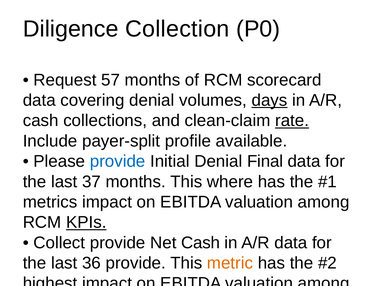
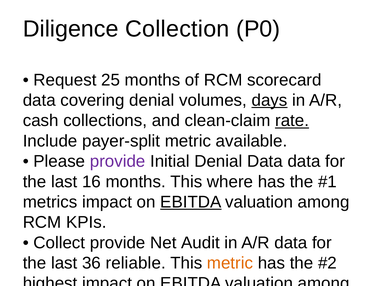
57: 57 -> 25
payer-split profile: profile -> metric
provide at (118, 161) colour: blue -> purple
Denial Final: Final -> Data
37: 37 -> 16
EBITDA at (191, 202) underline: none -> present
KPIs at (86, 222) underline: present -> none
Net Cash: Cash -> Audit
36 provide: provide -> reliable
